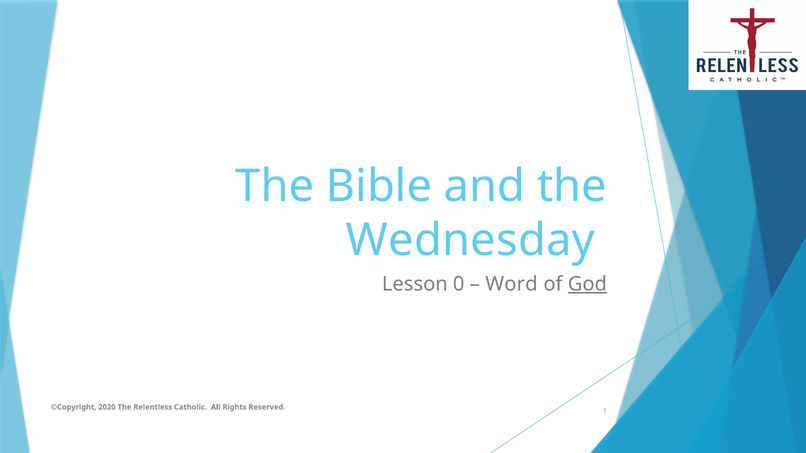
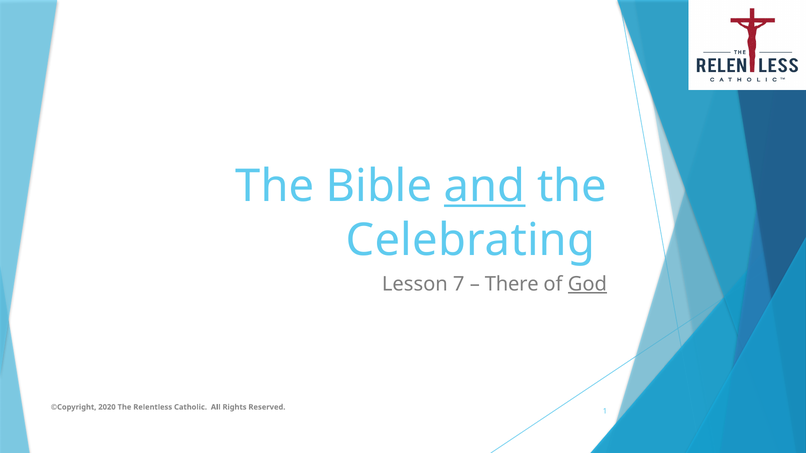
and underline: none -> present
Wednesday: Wednesday -> Celebrating
0: 0 -> 7
Word: Word -> There
